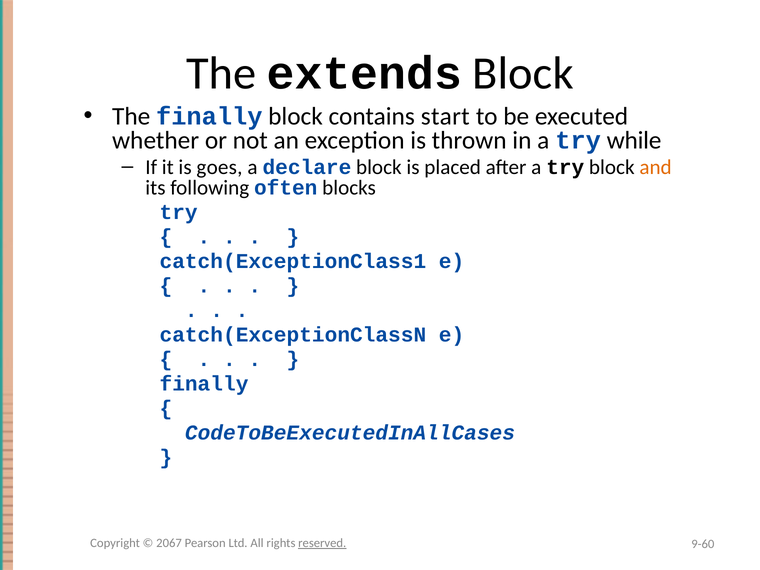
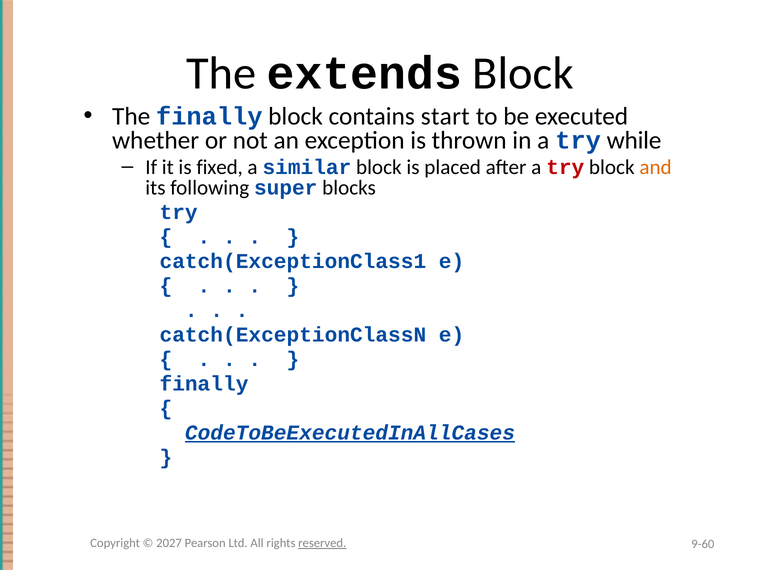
goes: goes -> fixed
declare: declare -> similar
try at (565, 167) colour: black -> red
often: often -> super
CodeToBeExecutedInAllCases underline: none -> present
2067: 2067 -> 2027
